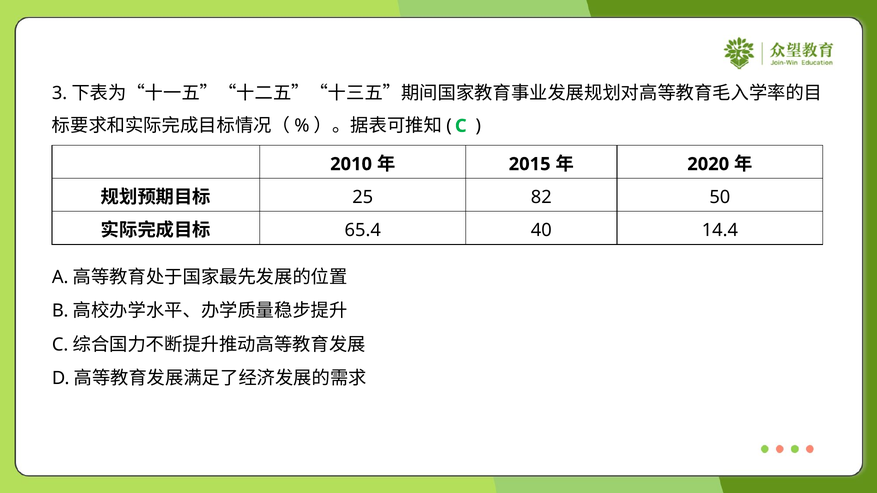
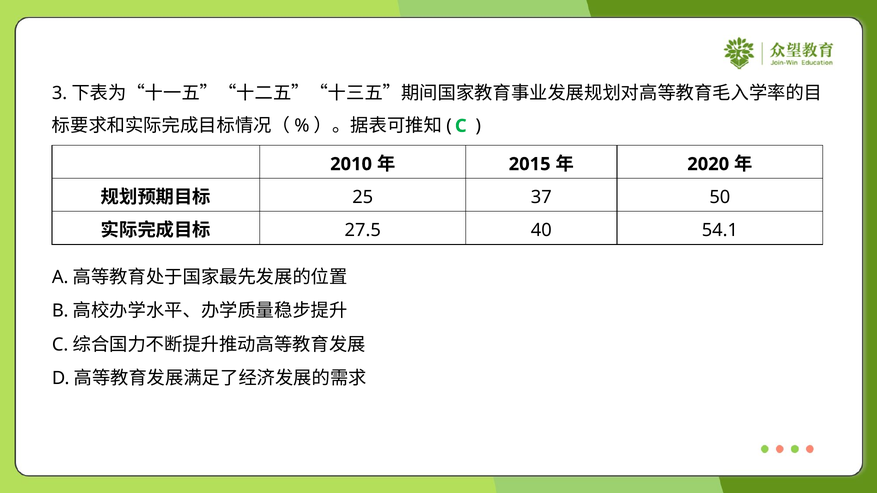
82: 82 -> 37
65.4: 65.4 -> 27.5
14.4: 14.4 -> 54.1
